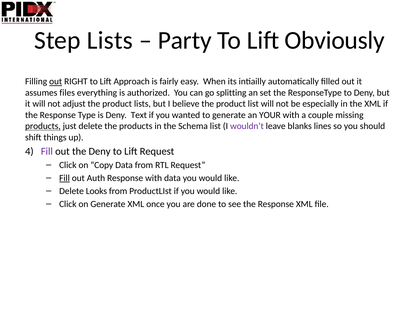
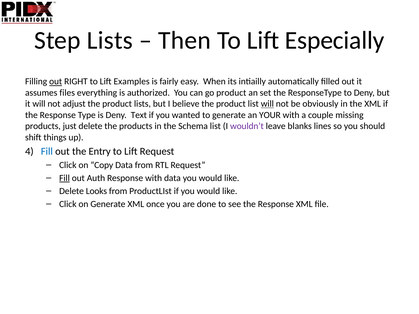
Party: Party -> Then
Obviously: Obviously -> Especially
Approach: Approach -> Examples
go splitting: splitting -> product
will at (267, 104) underline: none -> present
especially: especially -> obviously
products at (43, 126) underline: present -> none
Fill at (47, 151) colour: purple -> blue
the Deny: Deny -> Entry
